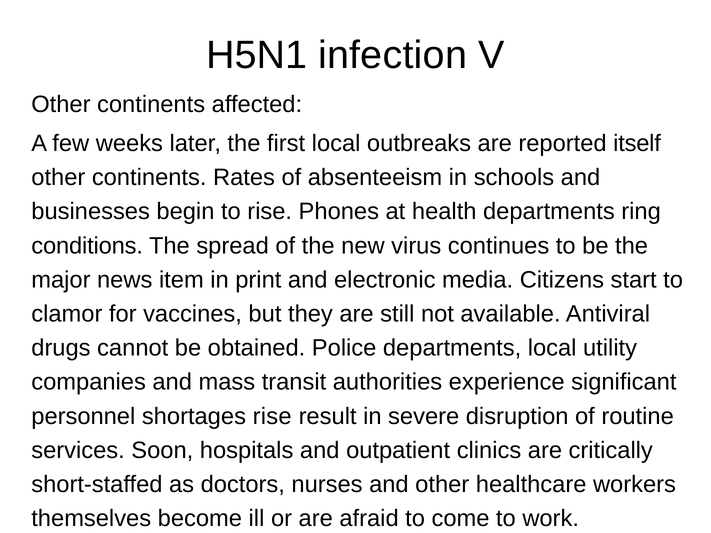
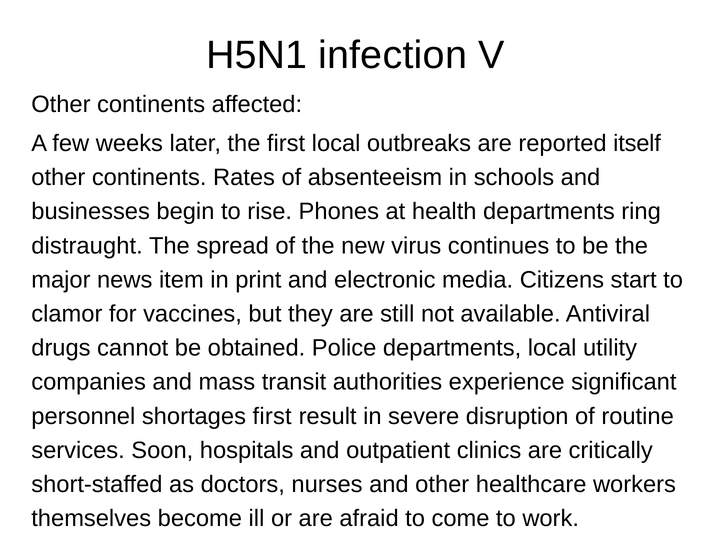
conditions: conditions -> distraught
shortages rise: rise -> first
